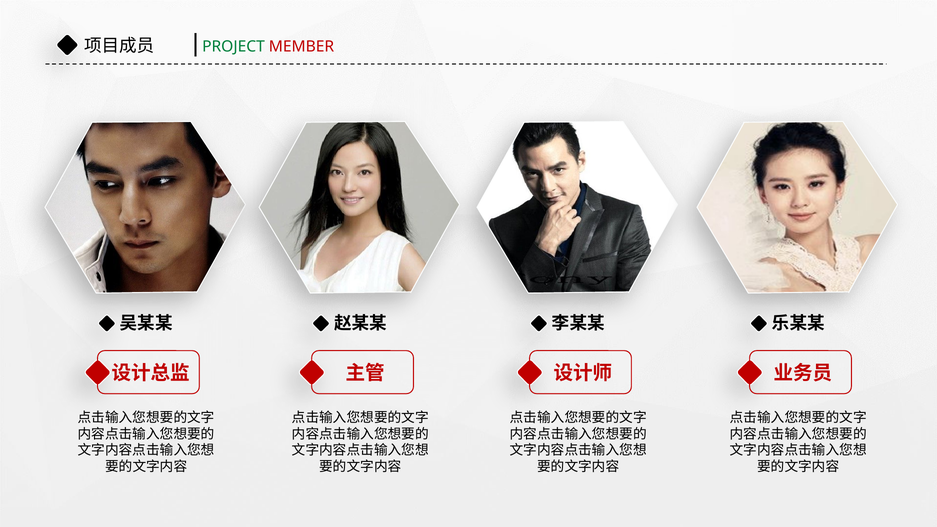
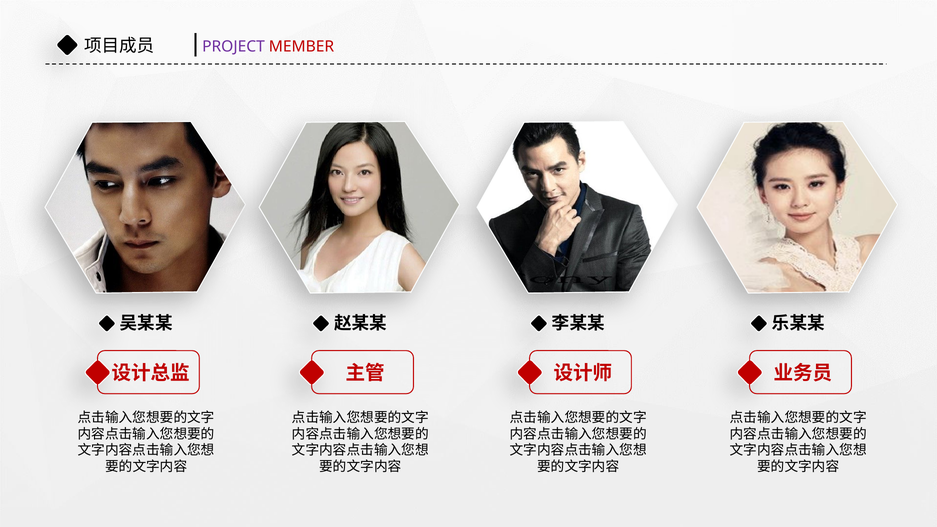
PROJECT colour: green -> purple
